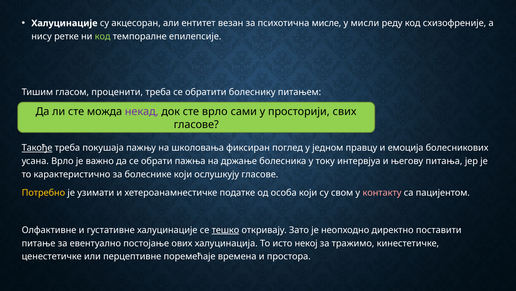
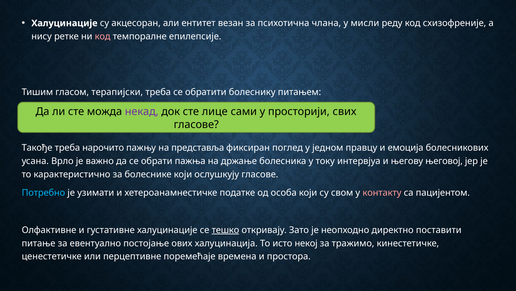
мисле: мисле -> члана
код at (103, 36) colour: light green -> pink
проценити: проценити -> терапијски
сте врло: врло -> лице
Такође underline: present -> none
покушаја: покушаја -> нарочито
школовања: школовања -> представља
питања: питања -> његовој
Потребно colour: yellow -> light blue
